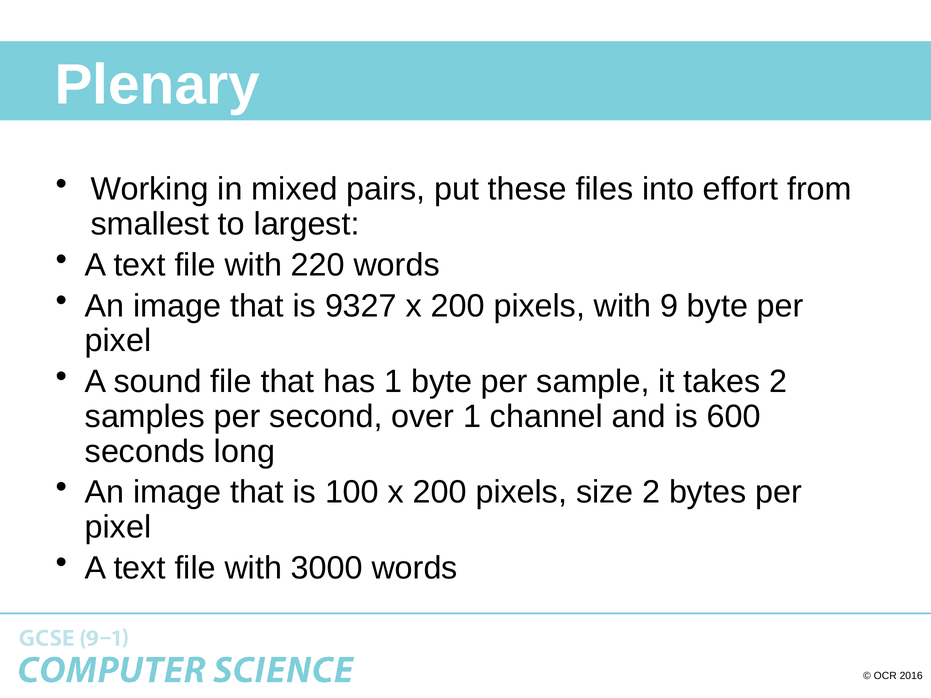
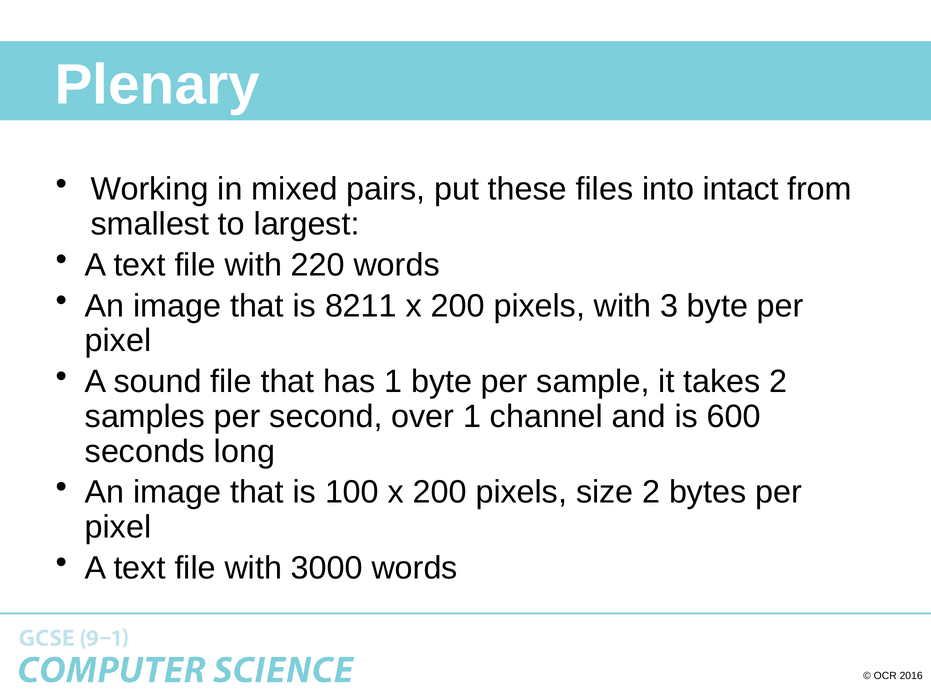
effort: effort -> intact
9327: 9327 -> 8211
9: 9 -> 3
